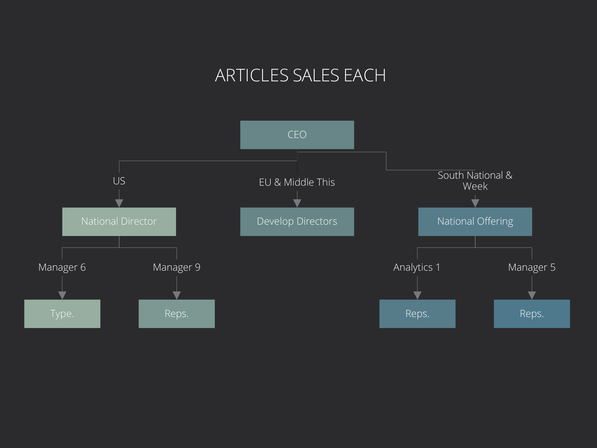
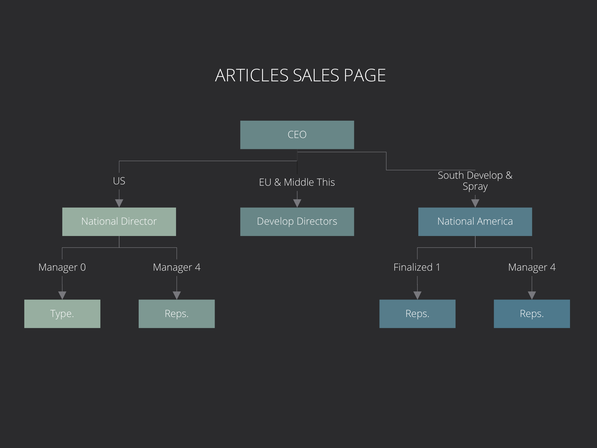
EACH: EACH -> PAGE
South National: National -> Develop
Week: Week -> Spray
Offering: Offering -> America
6: 6 -> 0
9 at (198, 267): 9 -> 4
Analytics: Analytics -> Finalized
1 Manager 5: 5 -> 4
